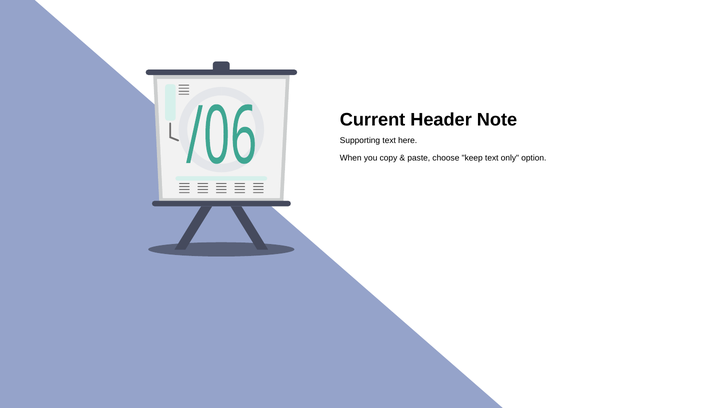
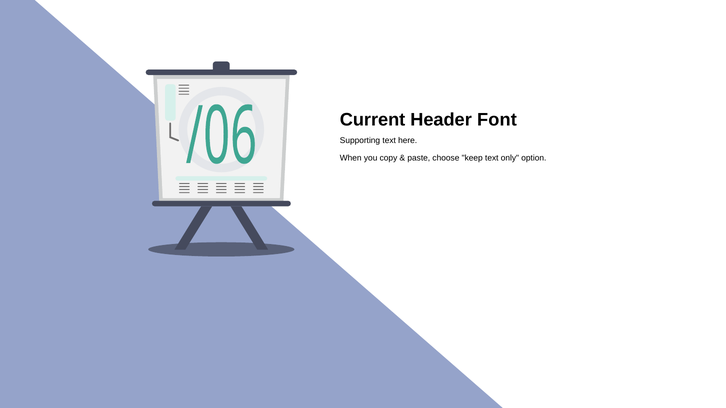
Note: Note -> Font
